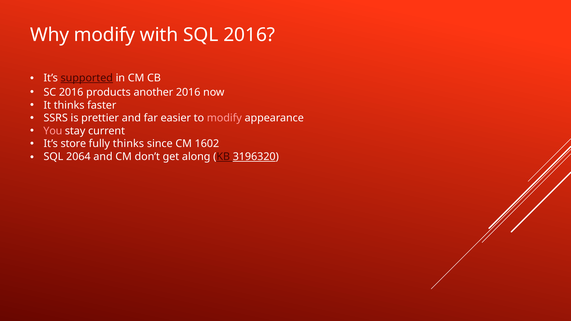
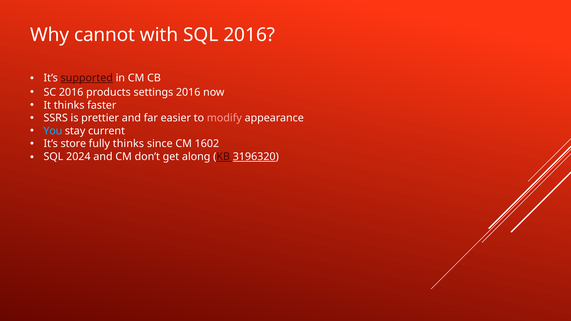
Why modify: modify -> cannot
another: another -> settings
You colour: pink -> light blue
2064: 2064 -> 2024
